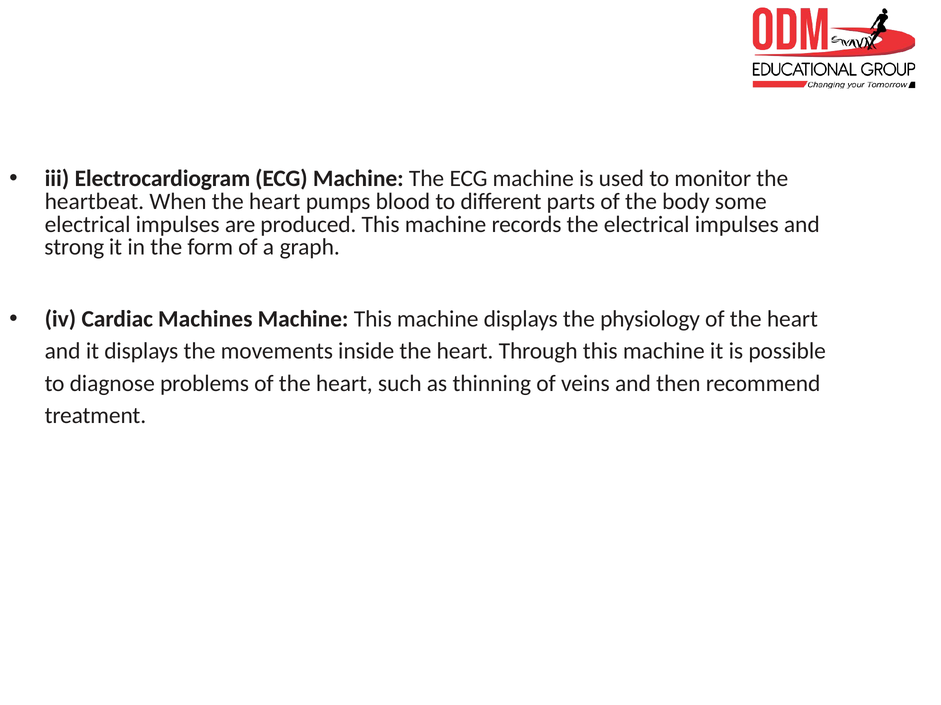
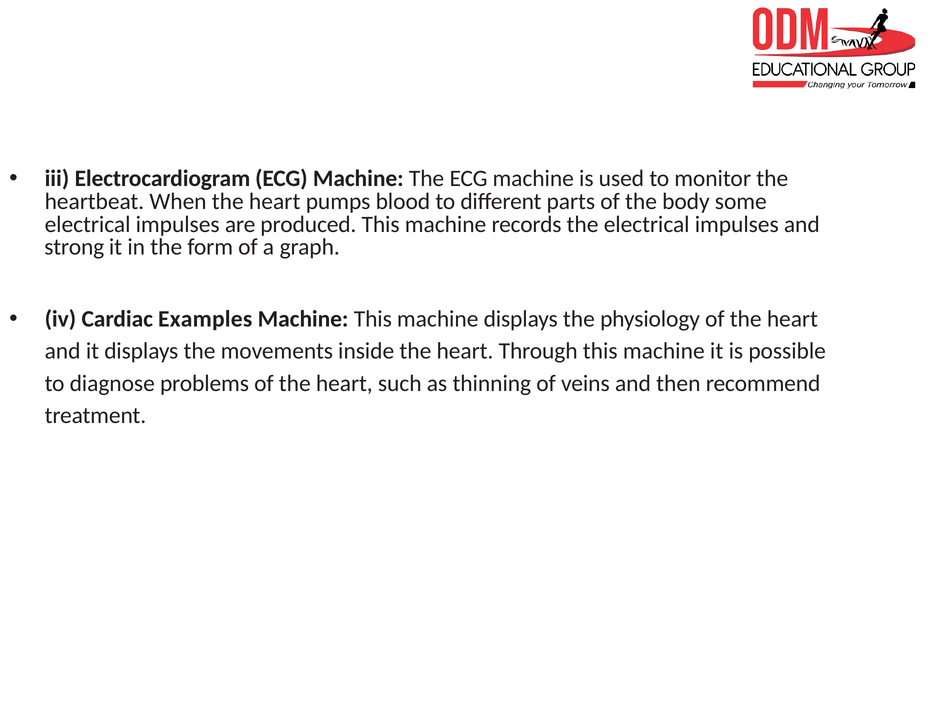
Machines: Machines -> Examples
